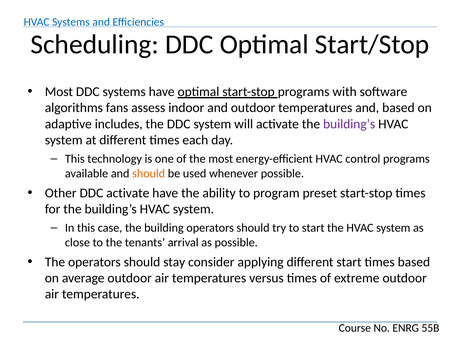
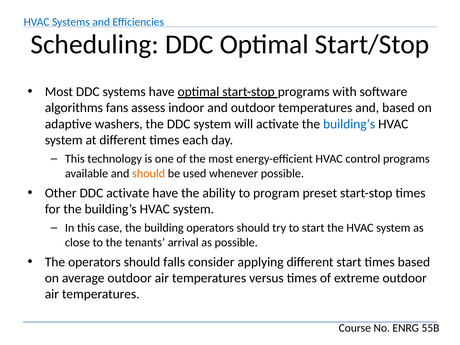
includes: includes -> washers
building’s at (349, 124) colour: purple -> blue
stay: stay -> falls
